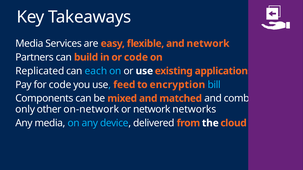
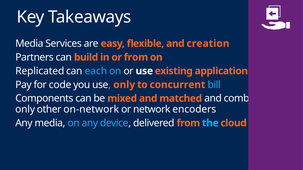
and network: network -> creation
or code: code -> from
use feed: feed -> only
encryption: encryption -> concurrent
networks: networks -> encoders
the colour: white -> light blue
